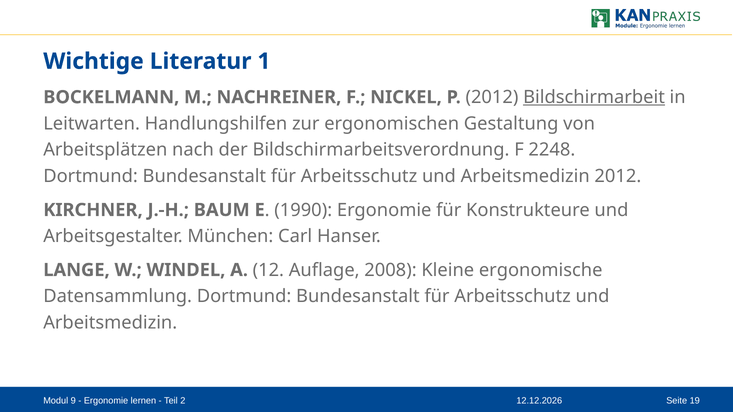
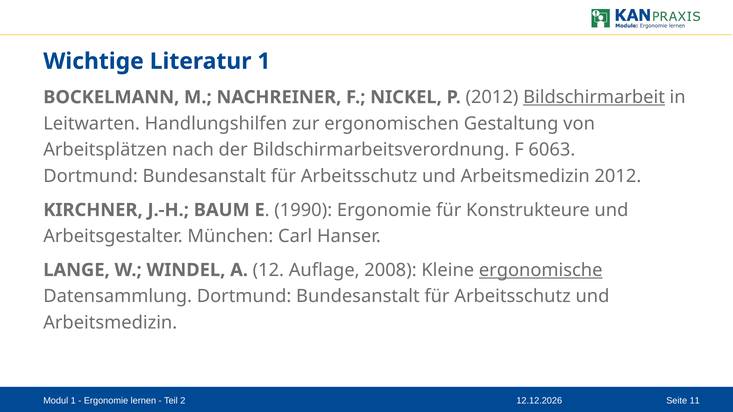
2248: 2248 -> 6063
ergonomische underline: none -> present
Modul 9: 9 -> 1
19: 19 -> 11
